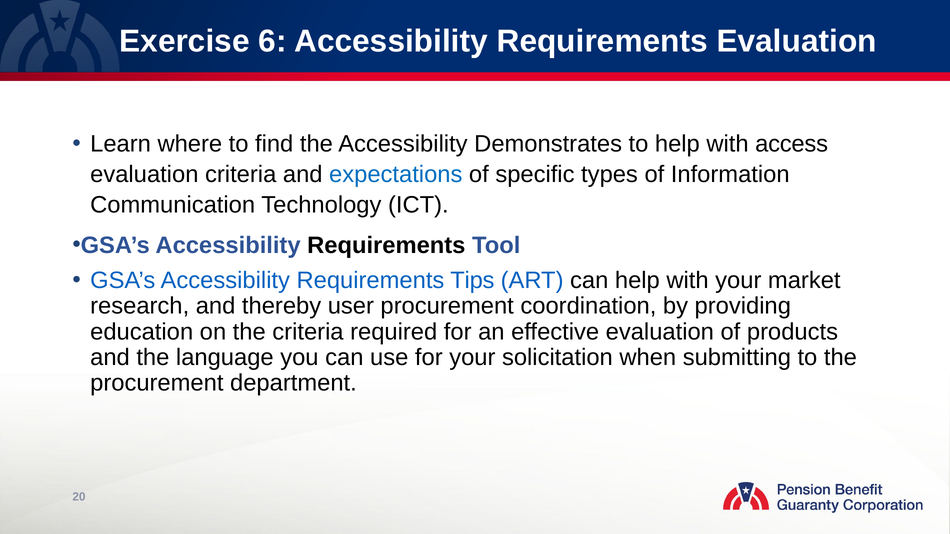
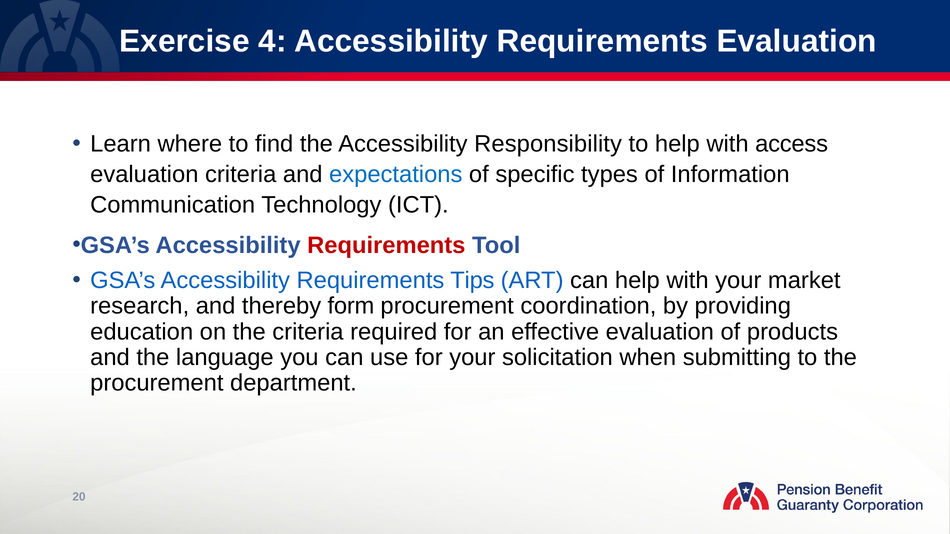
6: 6 -> 4
Demonstrates: Demonstrates -> Responsibility
Requirements at (386, 246) colour: black -> red
user: user -> form
